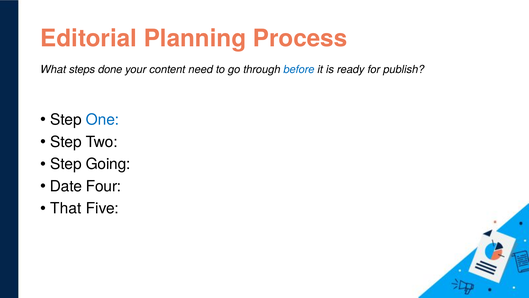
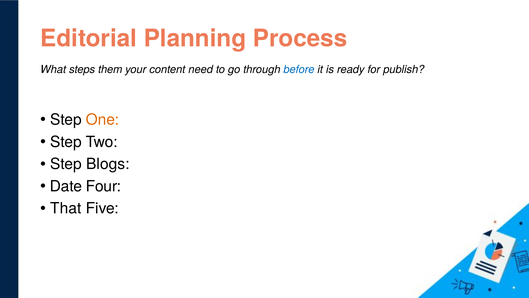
done: done -> them
One colour: blue -> orange
Going: Going -> Blogs
